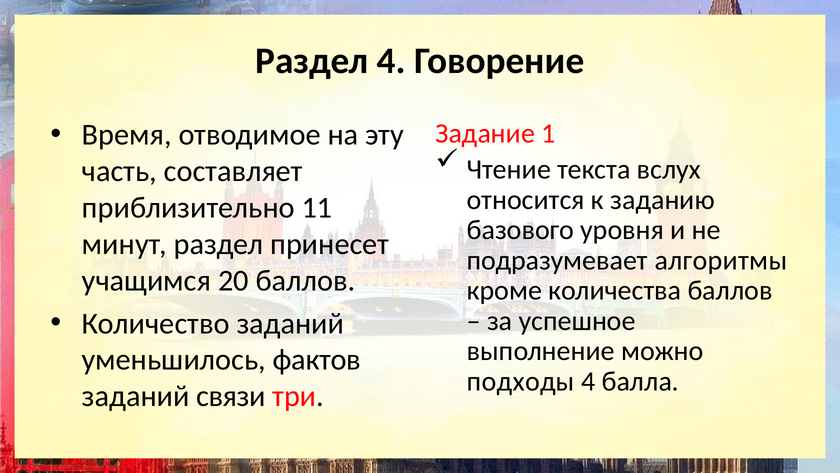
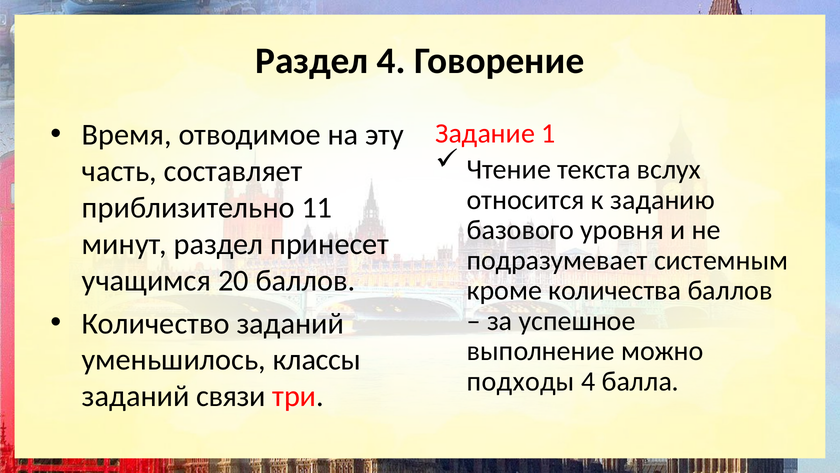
алгоритмы: алгоритмы -> системным
фактов: фактов -> классы
